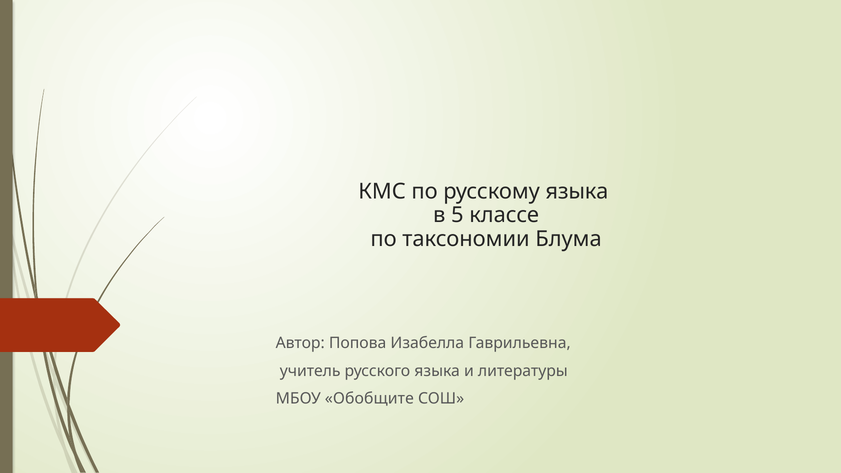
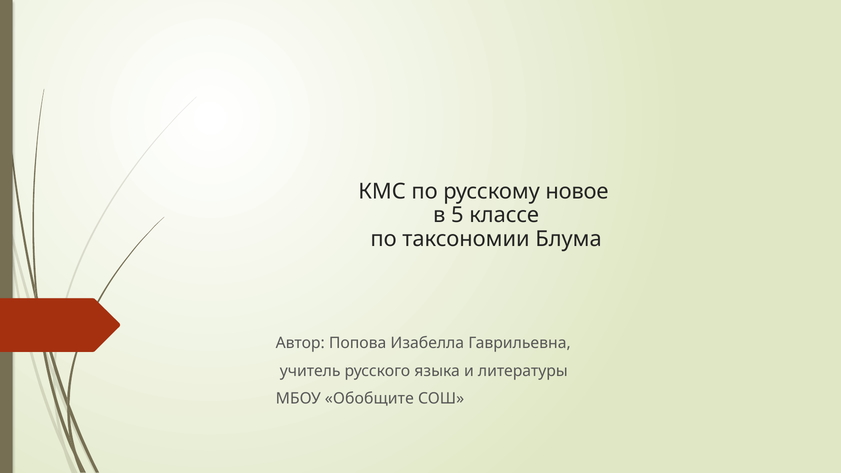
русскому языка: языка -> новое
